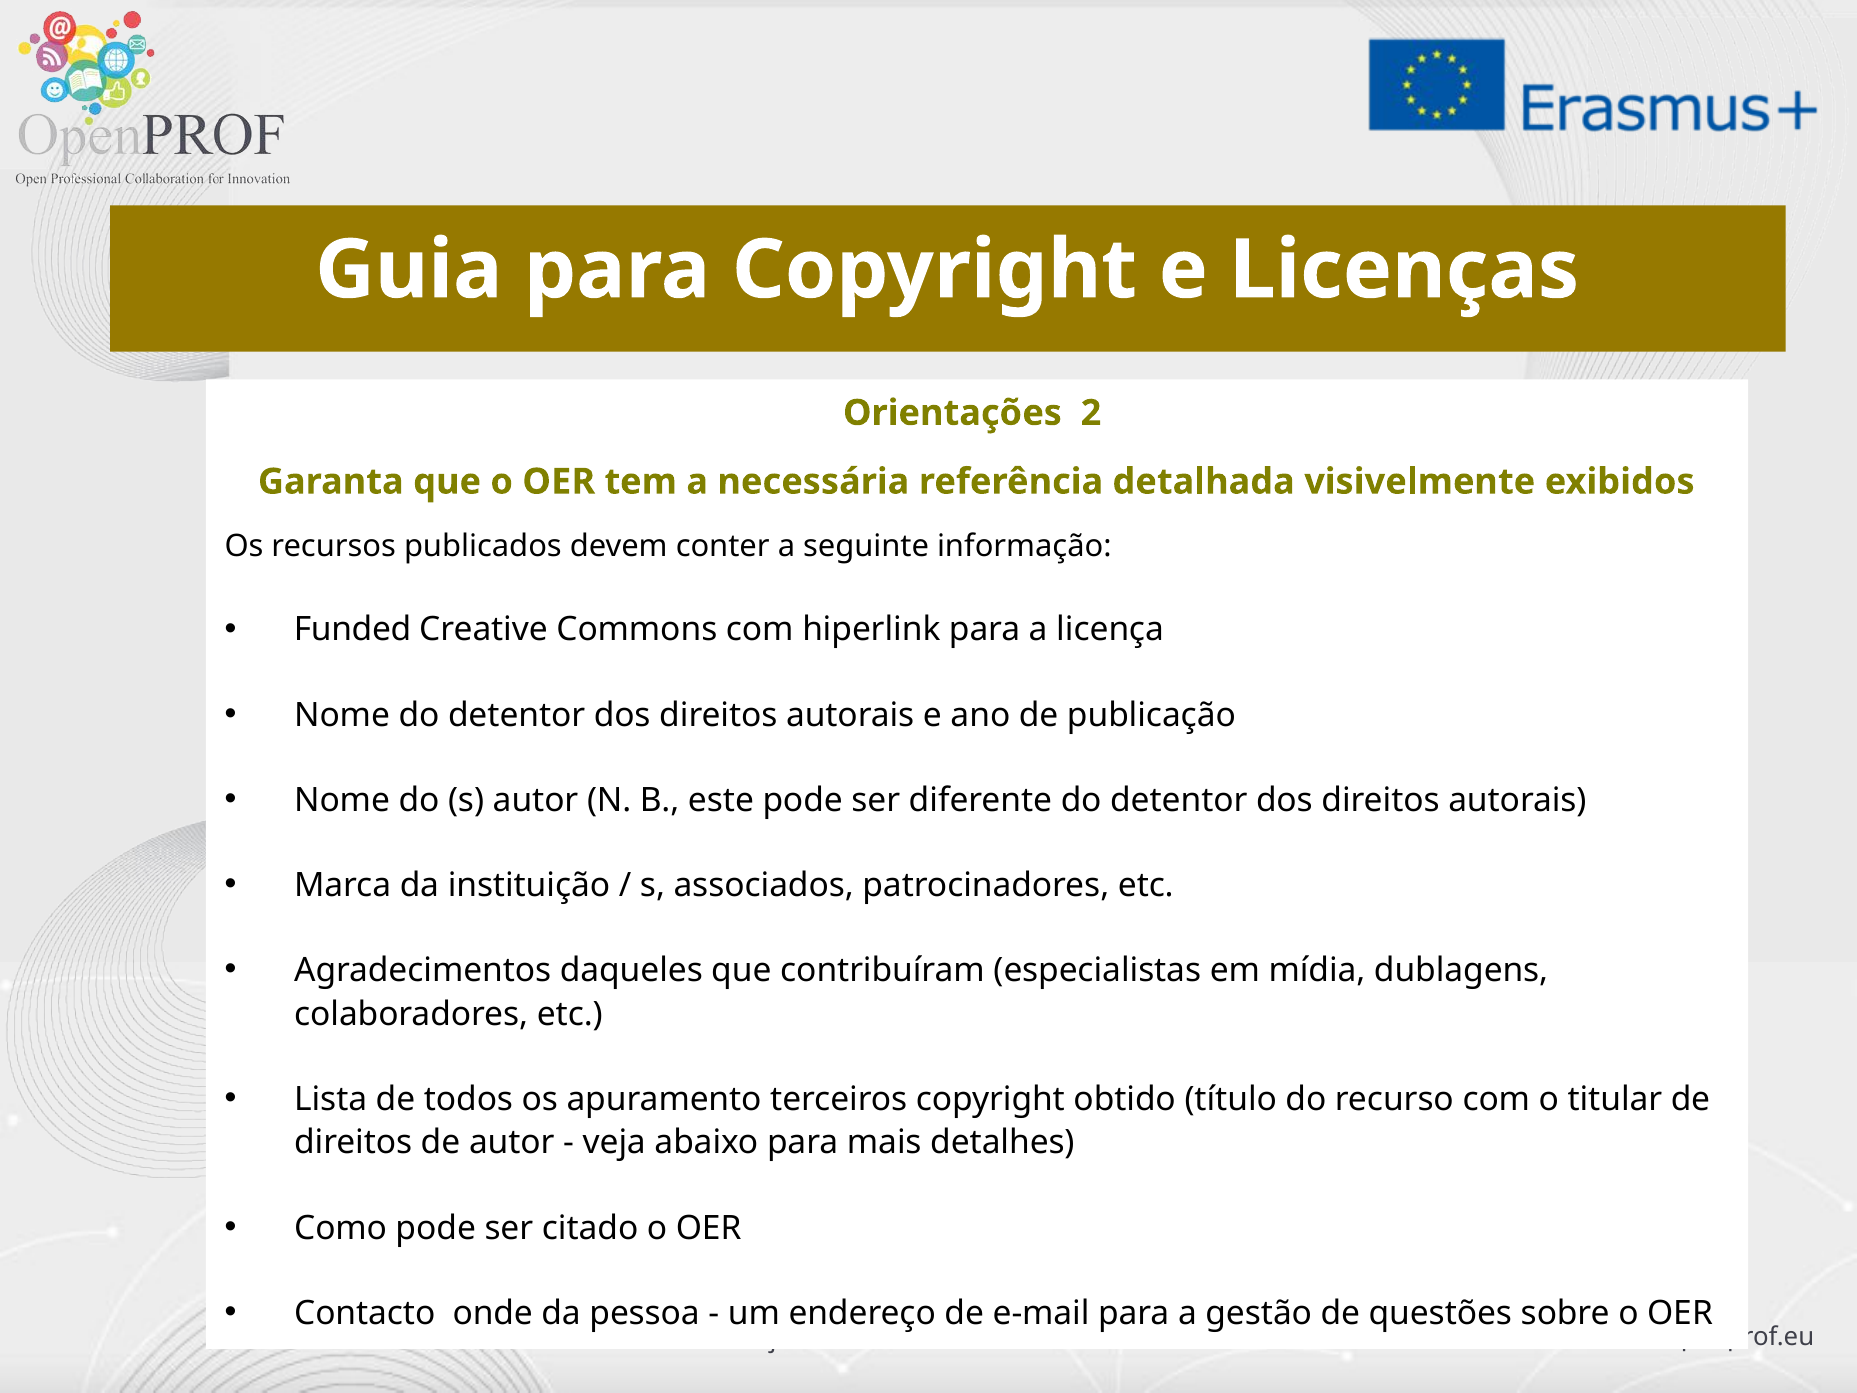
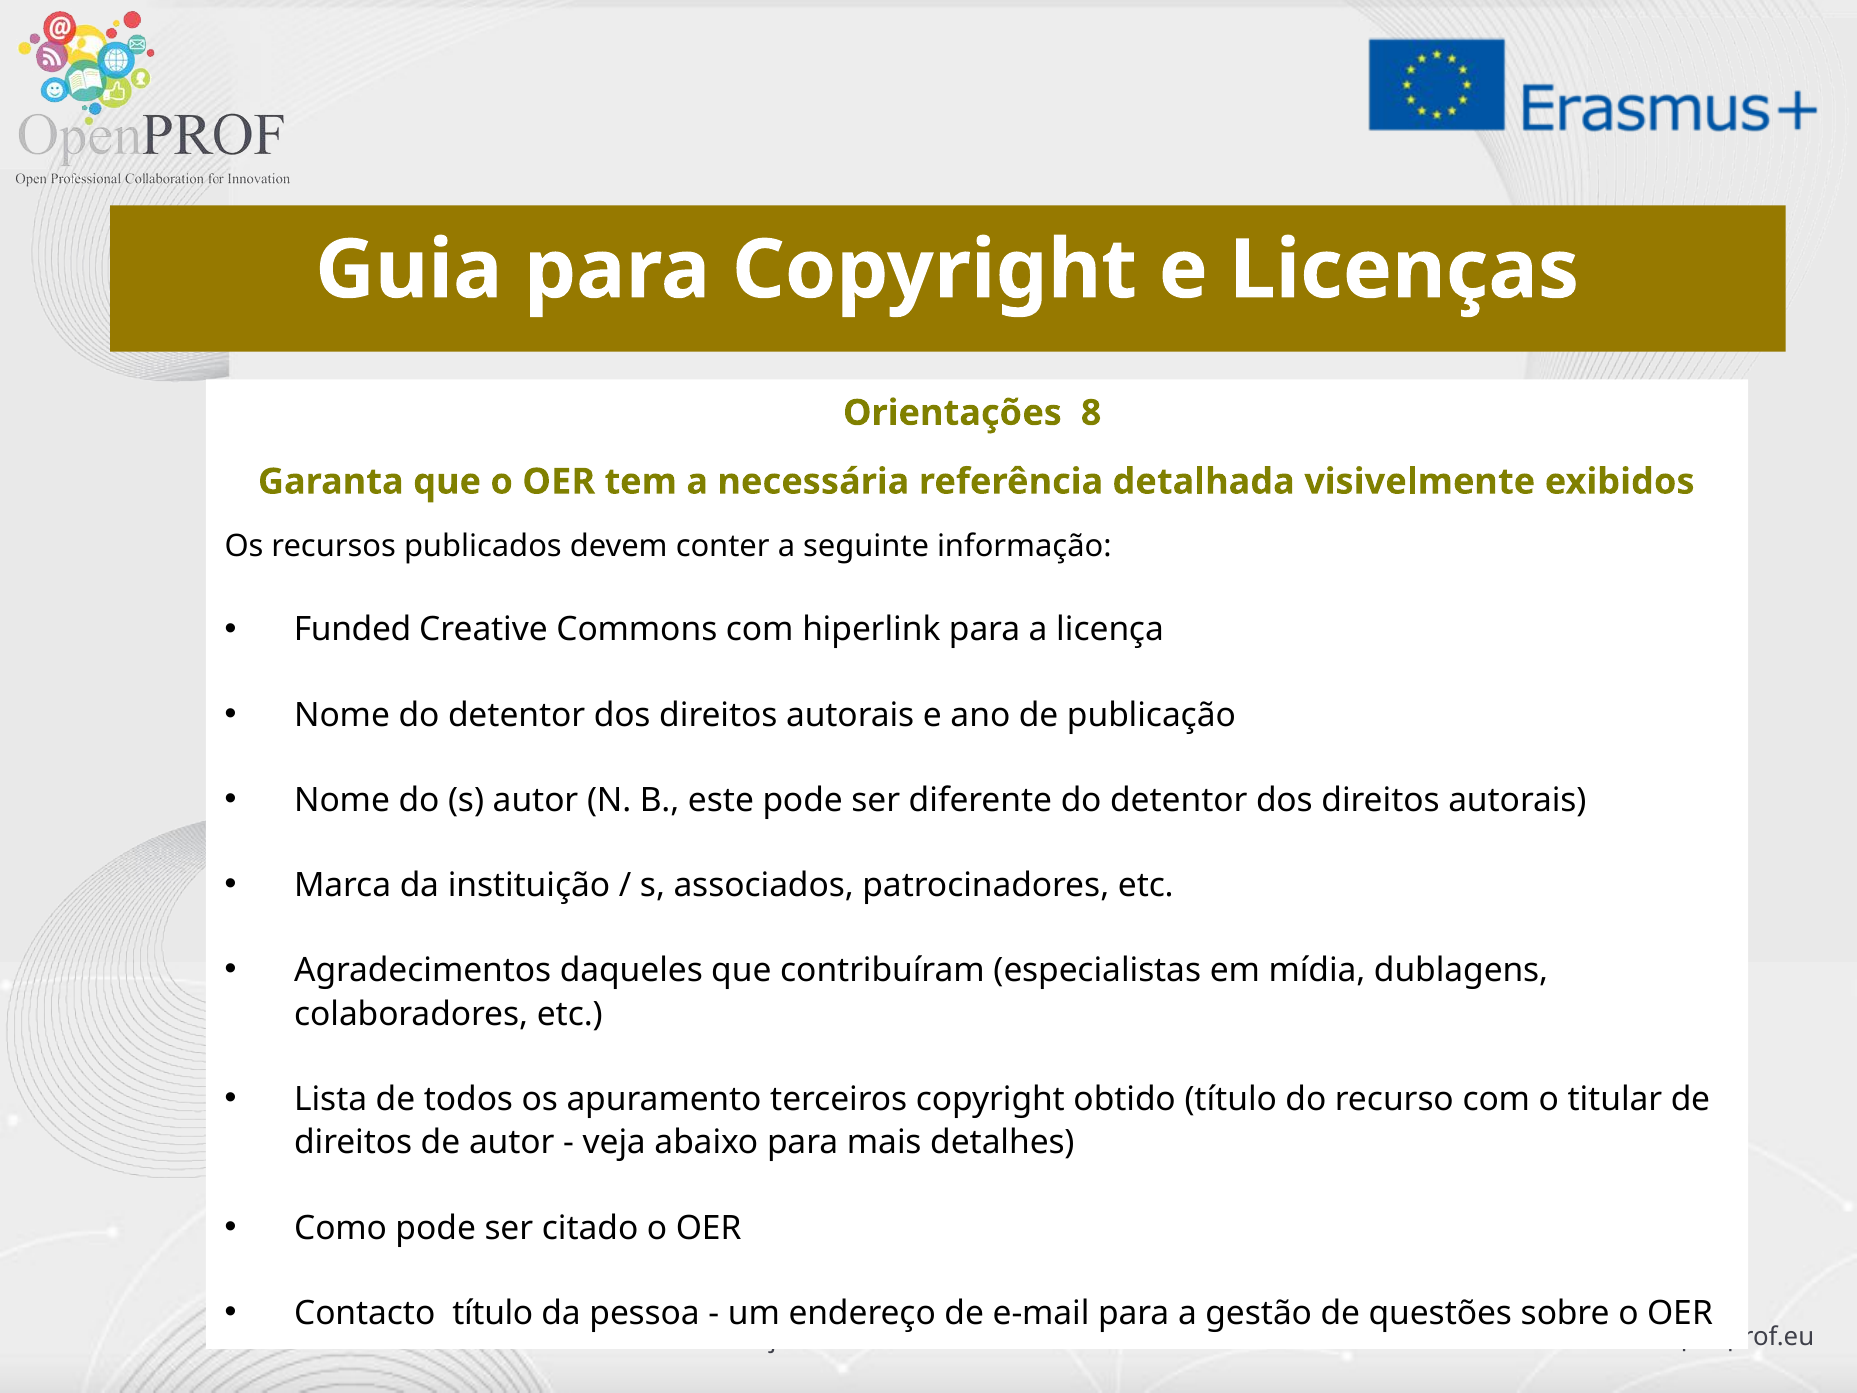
2: 2 -> 8
Contacto onde: onde -> título
